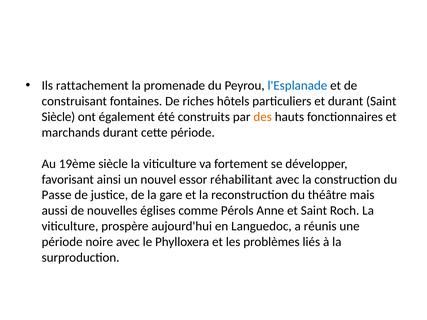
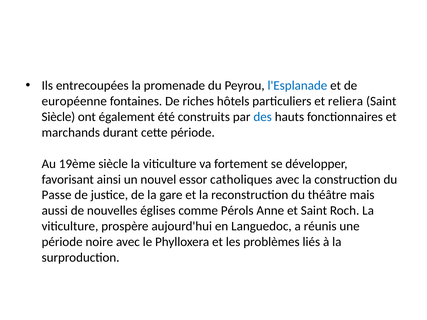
rattachement: rattachement -> entrecoupées
construisant: construisant -> européenne
et durant: durant -> reliera
des colour: orange -> blue
réhabilitant: réhabilitant -> catholiques
